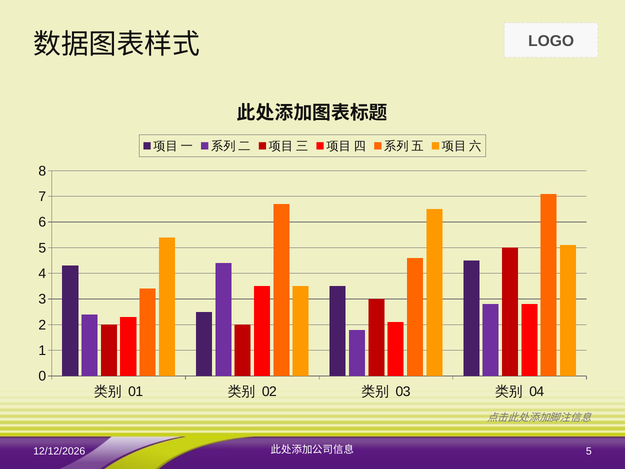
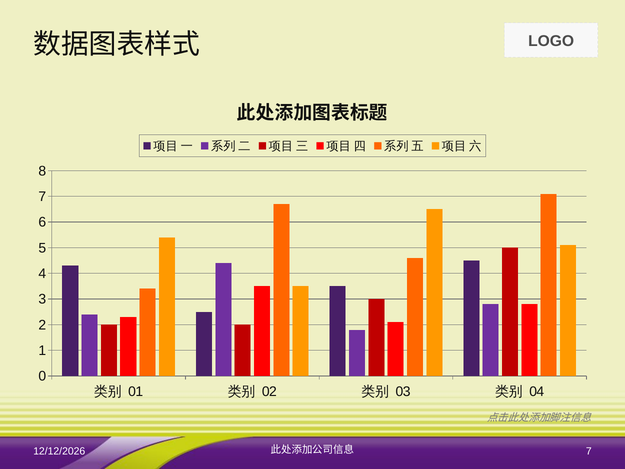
5 at (589, 451): 5 -> 7
